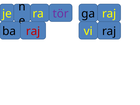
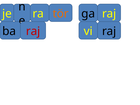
tör colour: purple -> orange
